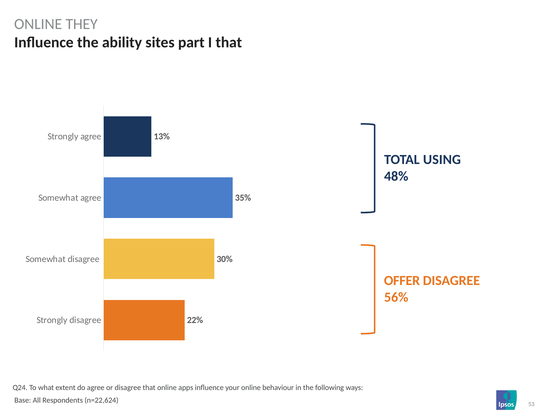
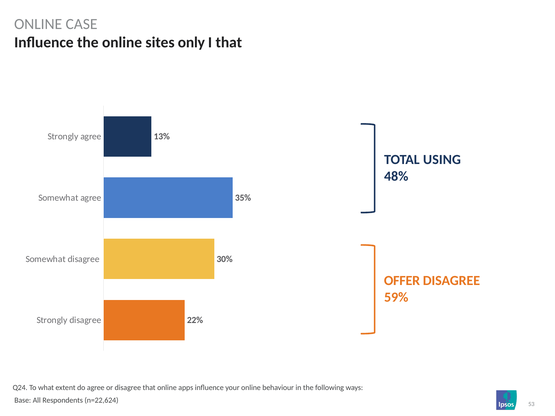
THEY: THEY -> CASE
the ability: ability -> online
part: part -> only
56%: 56% -> 59%
